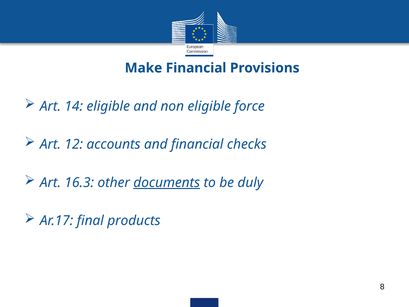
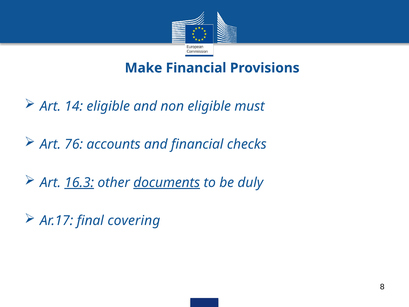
force: force -> must
12: 12 -> 76
16.3 underline: none -> present
products: products -> covering
